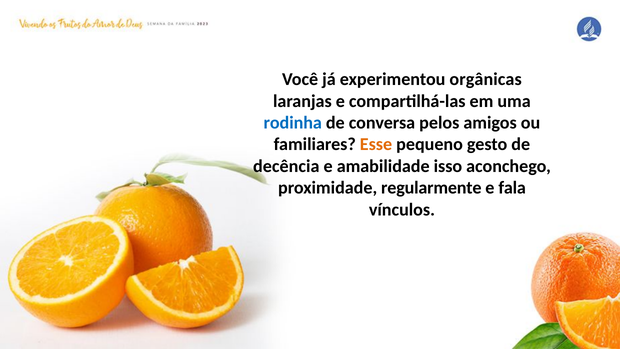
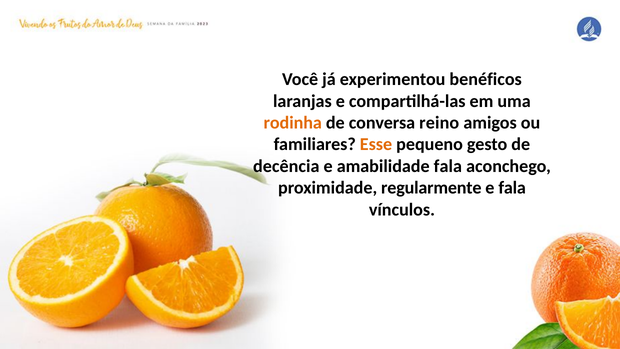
orgânicas: orgânicas -> benéficos
rodinha colour: blue -> orange
pelos: pelos -> reino
amabilidade isso: isso -> fala
